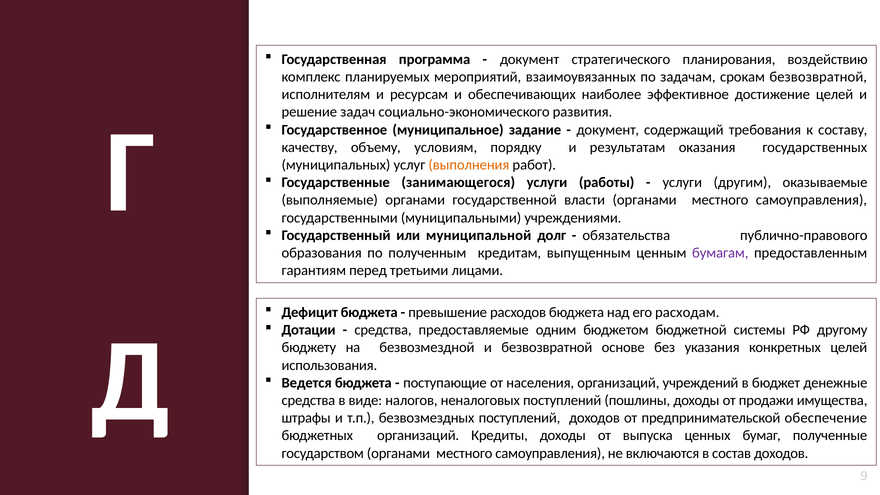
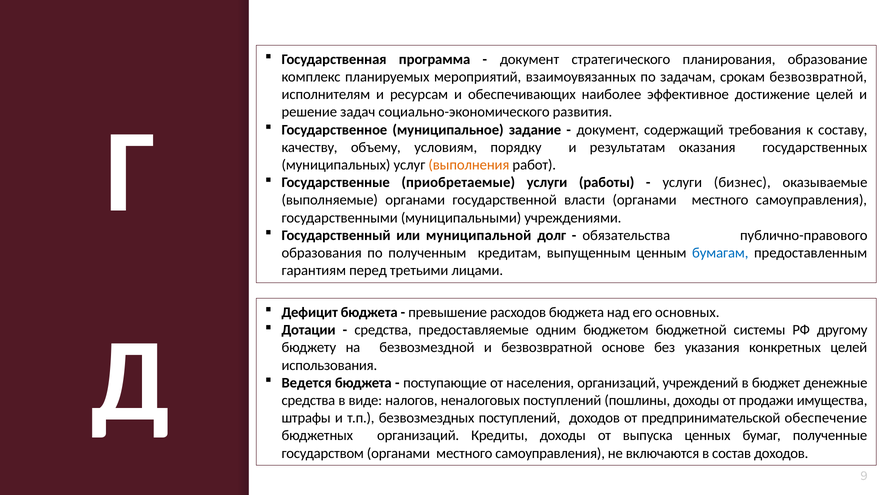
воздействию: воздействию -> образование
занимающегося: занимающегося -> приобретаемые
другим: другим -> бизнес
бумагам colour: purple -> blue
расходам: расходам -> основных
